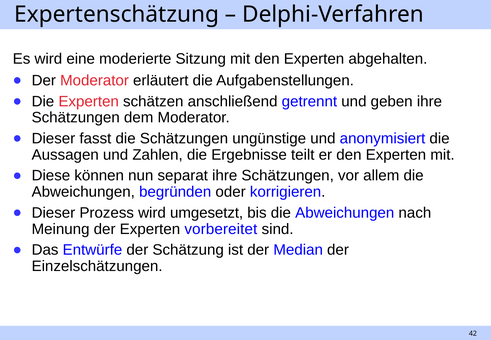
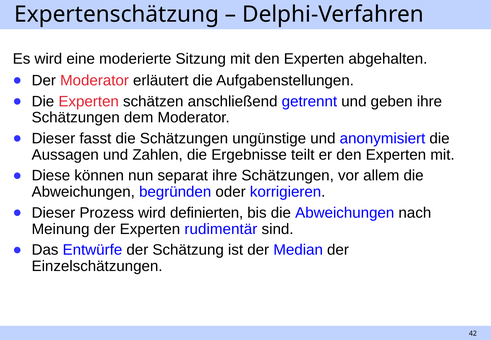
umgesetzt: umgesetzt -> definierten
vorbereitet: vorbereitet -> rudimentär
